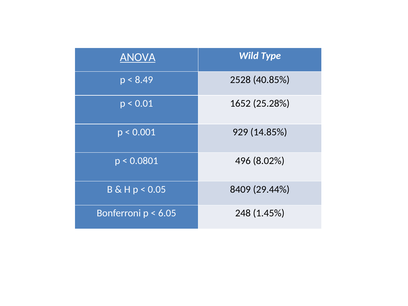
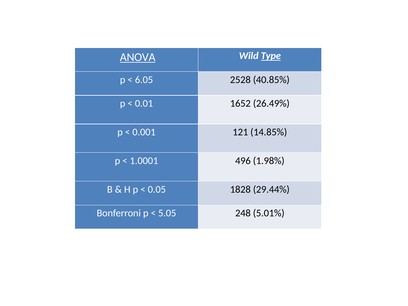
Type underline: none -> present
8.49: 8.49 -> 6.05
25.28%: 25.28% -> 26.49%
929: 929 -> 121
0.0801: 0.0801 -> 1.0001
8.02%: 8.02% -> 1.98%
8409: 8409 -> 1828
6.05: 6.05 -> 5.05
1.45%: 1.45% -> 5.01%
